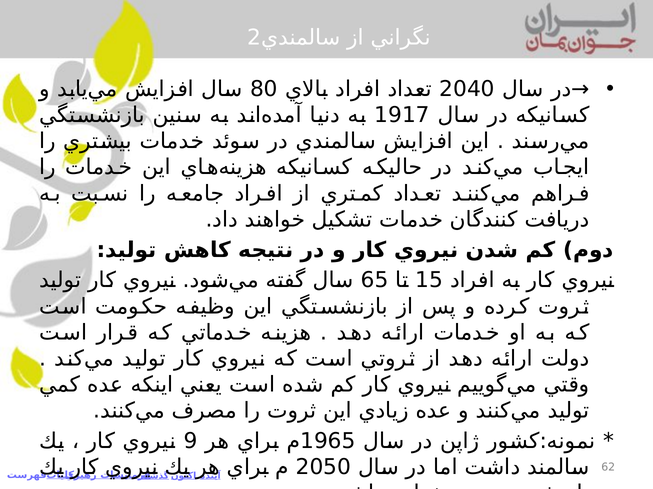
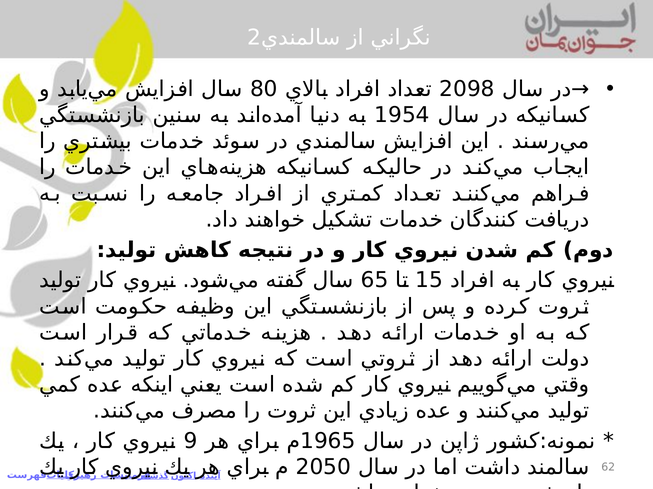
2040: 2040 -> 2098
1917: 1917 -> 1954
